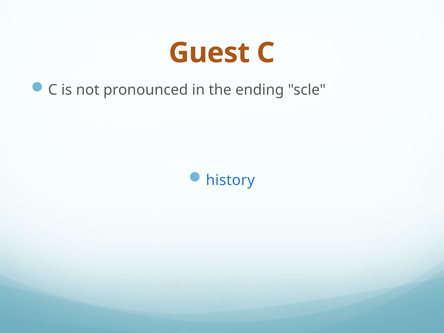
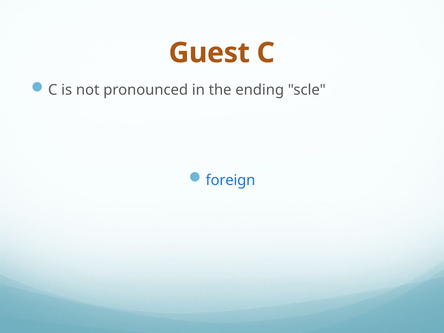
history: history -> foreign
